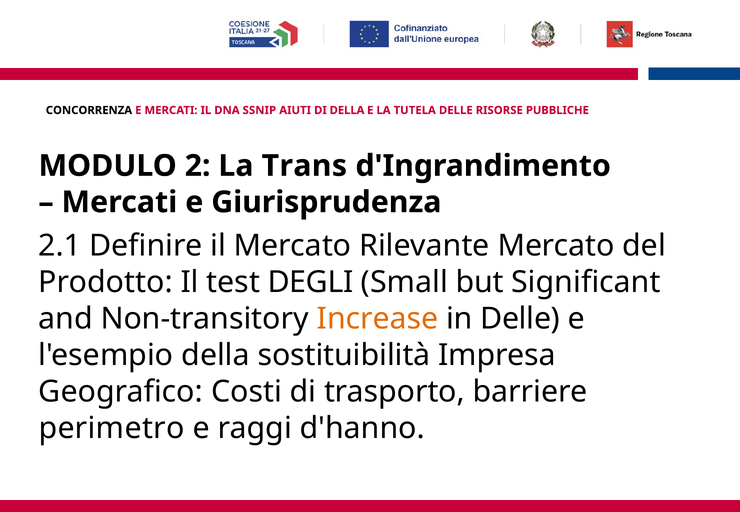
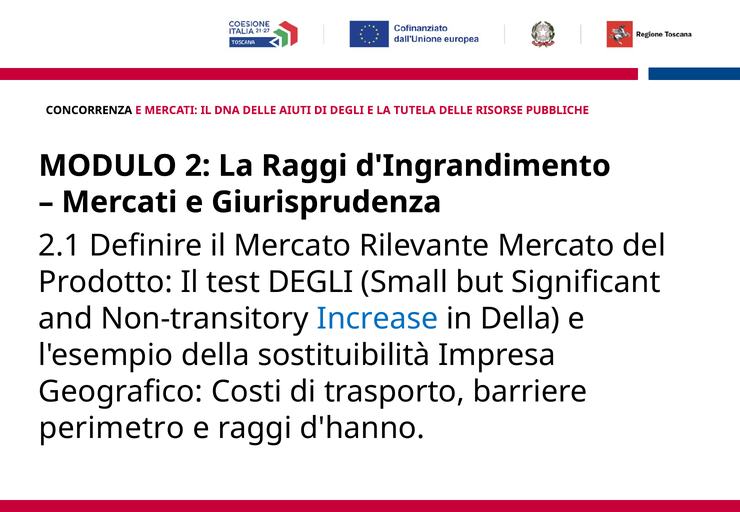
DNA SSNIP: SSNIP -> DELLE
DI DELLA: DELLA -> DEGLI
La Trans: Trans -> Raggi
Increase colour: orange -> blue
in Delle: Delle -> Della
